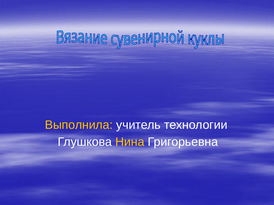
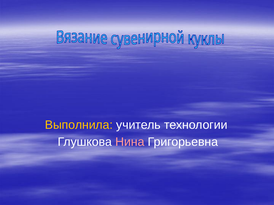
Нина colour: yellow -> pink
